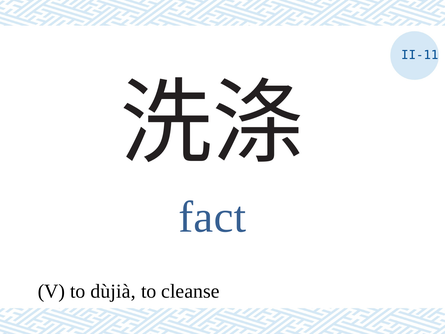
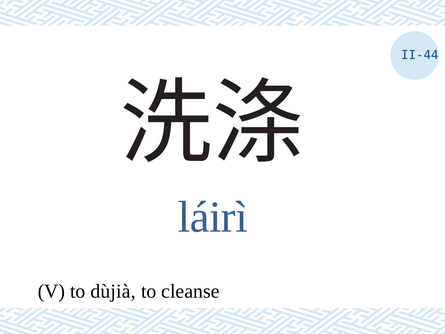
II-11: II-11 -> II-44
fact: fact -> láirì
